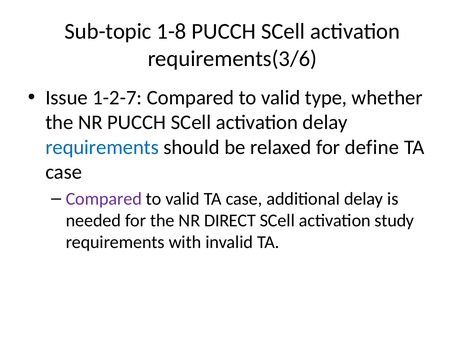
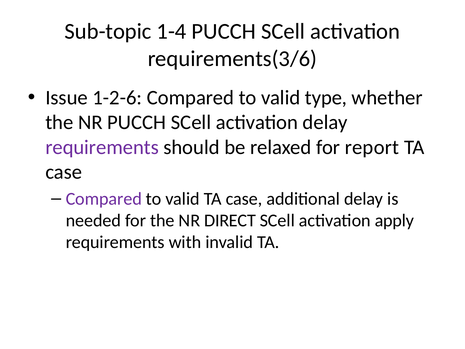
1-8: 1-8 -> 1-4
1-2-7: 1-2-7 -> 1-2-6
requirements at (102, 147) colour: blue -> purple
define: define -> report
study: study -> apply
